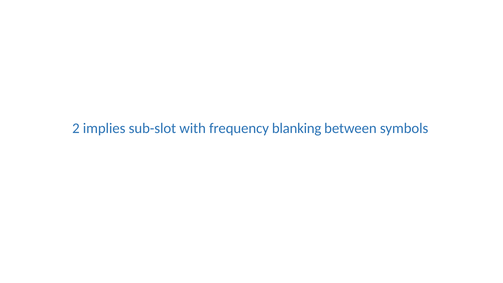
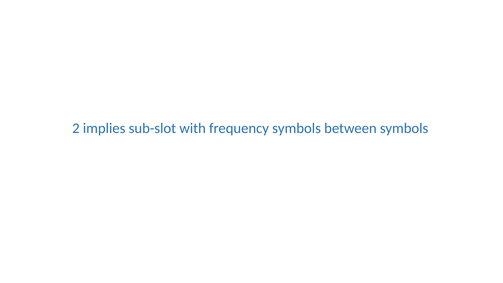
frequency blanking: blanking -> symbols
